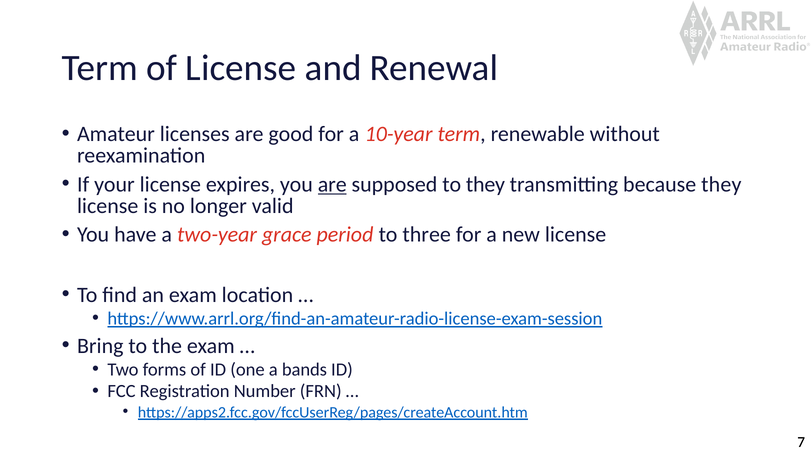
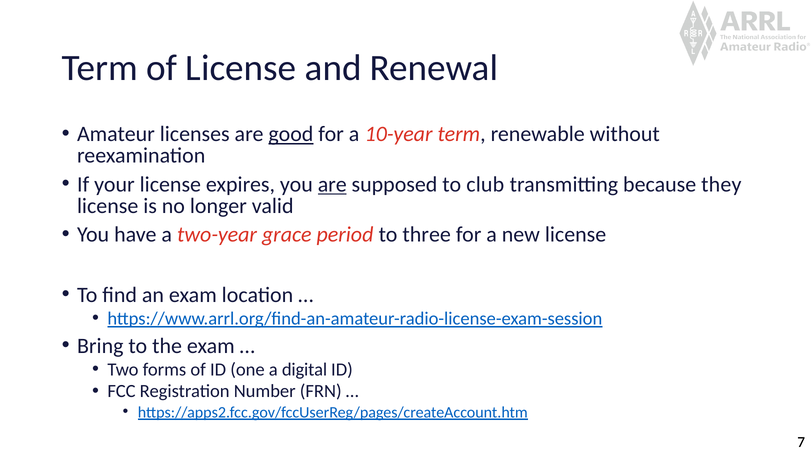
good underline: none -> present
to they: they -> club
bands: bands -> digital
